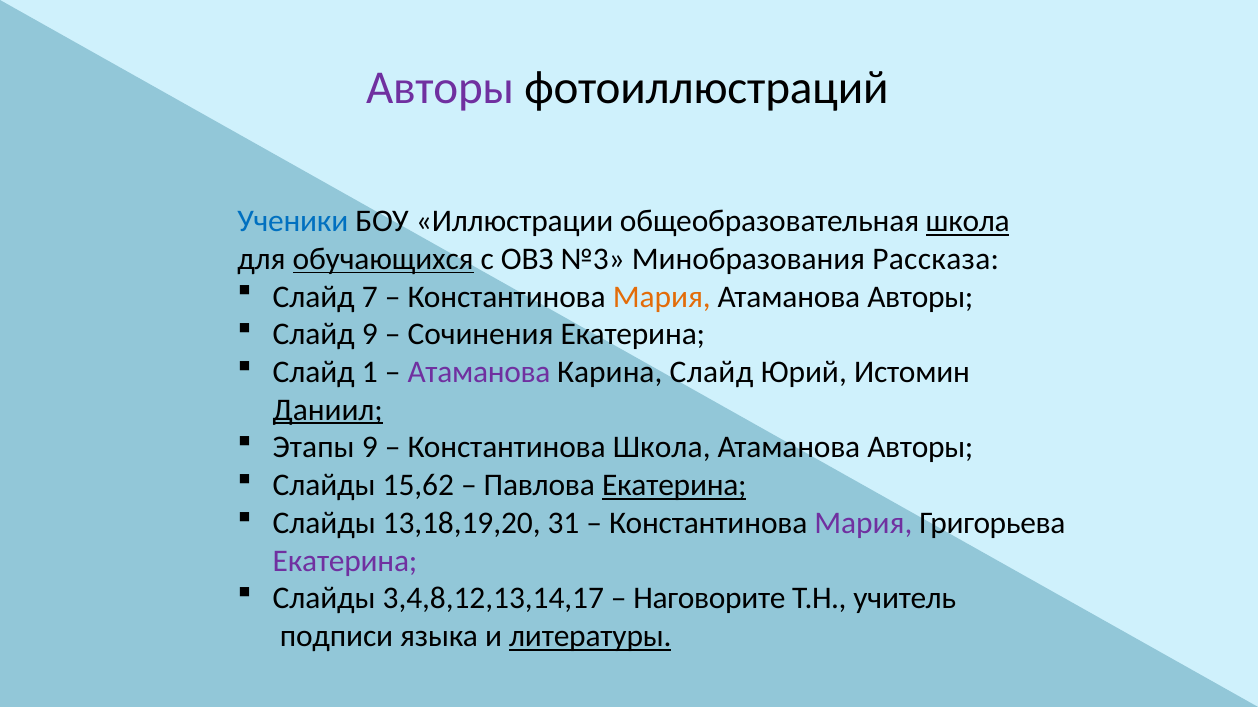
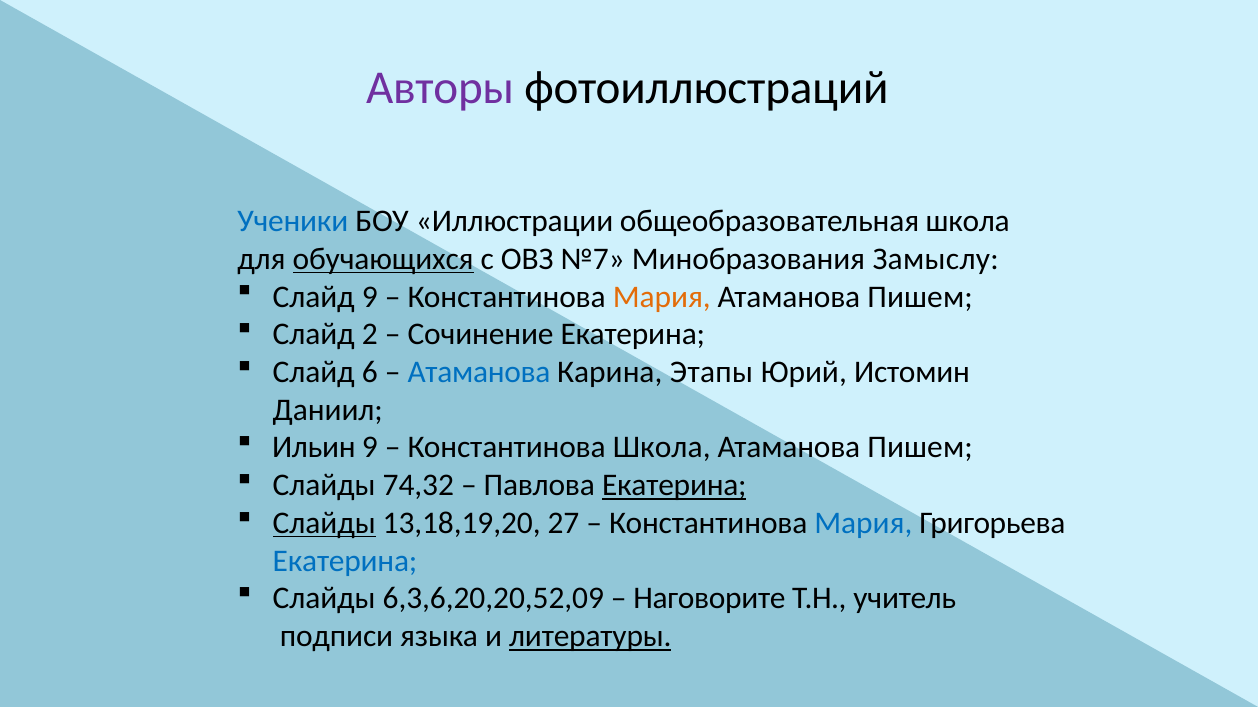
школа at (968, 221) underline: present -> none
№3: №3 -> №7
Рассказа: Рассказа -> Замыслу
Слайд 7: 7 -> 9
Авторы at (920, 297): Авторы -> Пишем
Слайд 9: 9 -> 2
Сочинения: Сочинения -> Сочинение
1: 1 -> 6
Атаманова at (479, 372) colour: purple -> blue
Карина Слайд: Слайд -> Этапы
Даниил underline: present -> none
Этапы: Этапы -> Ильин
Авторы at (920, 448): Авторы -> Пишем
15,62: 15,62 -> 74,32
Слайды at (324, 523) underline: none -> present
31: 31 -> 27
Мария at (863, 523) colour: purple -> blue
Екатерина at (345, 561) colour: purple -> blue
3,4,8,12,13,14,17: 3,4,8,12,13,14,17 -> 6,3,6,20,20,52,09
